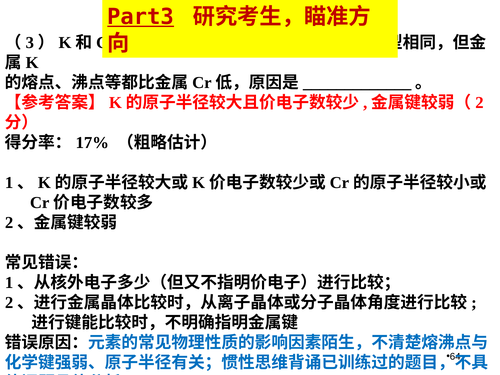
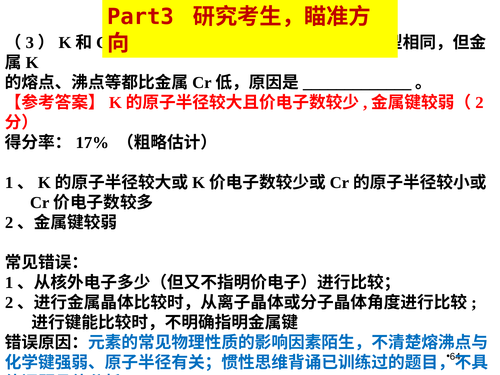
Part3 underline: present -> none
